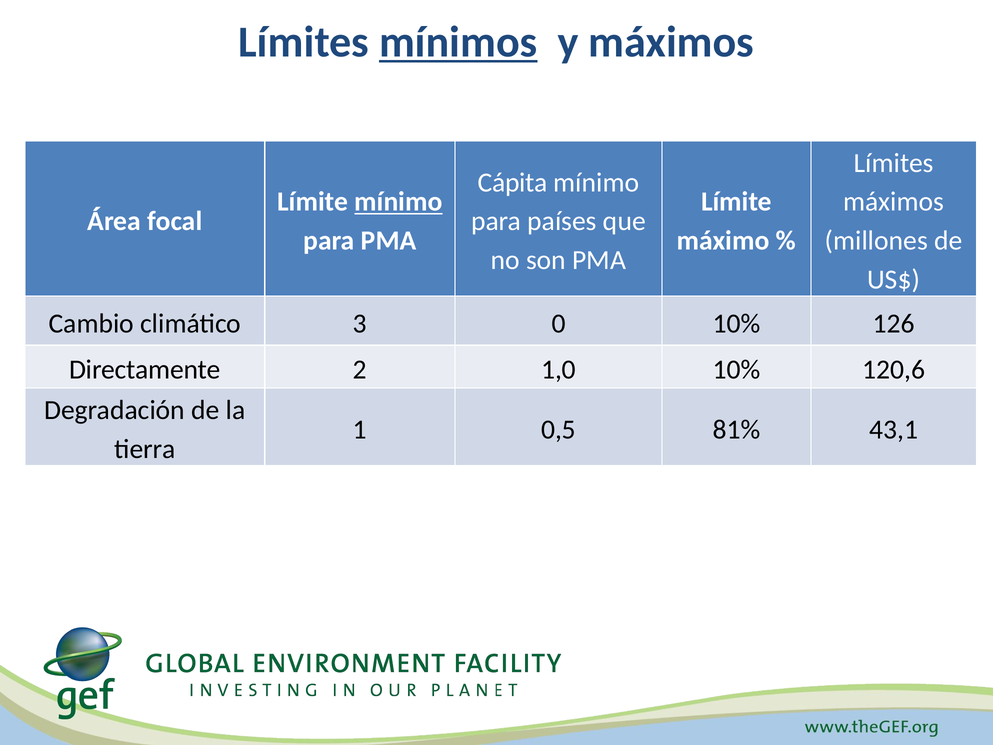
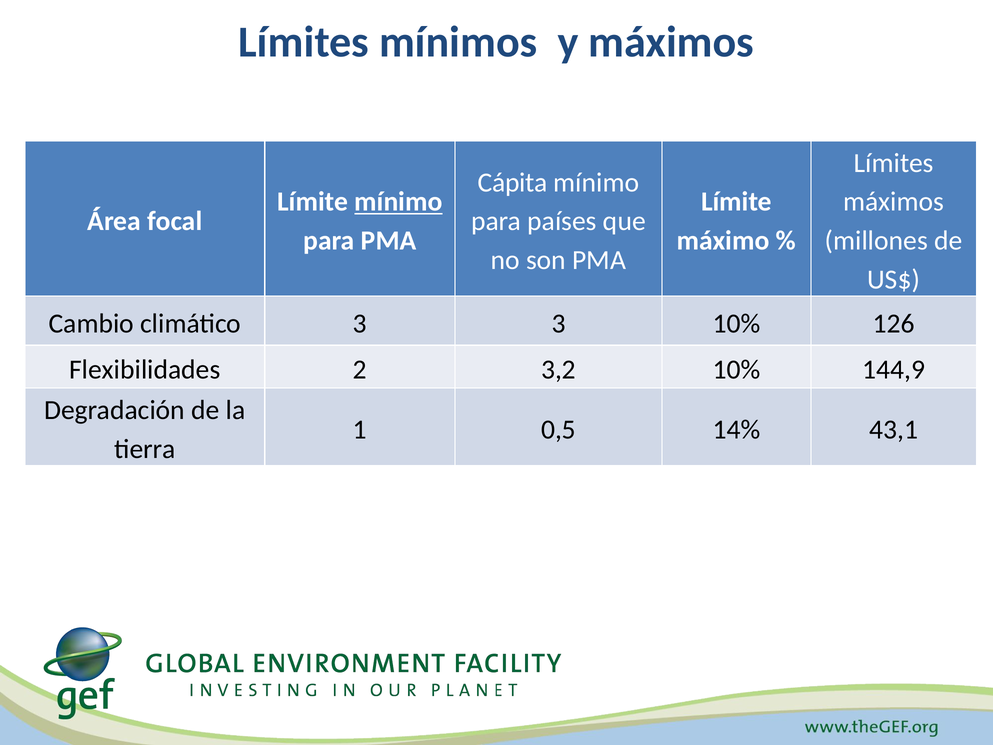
mínimos underline: present -> none
3 0: 0 -> 3
Directamente: Directamente -> Flexibilidades
1,0: 1,0 -> 3,2
120,6: 120,6 -> 144,9
81%: 81% -> 14%
